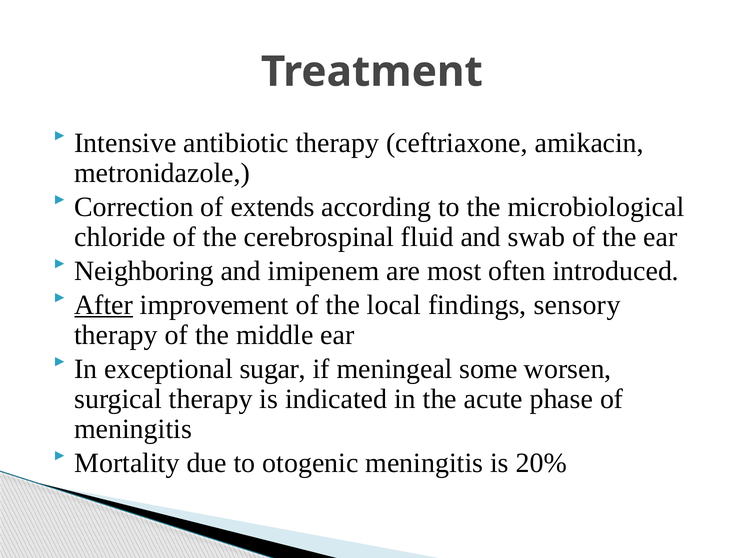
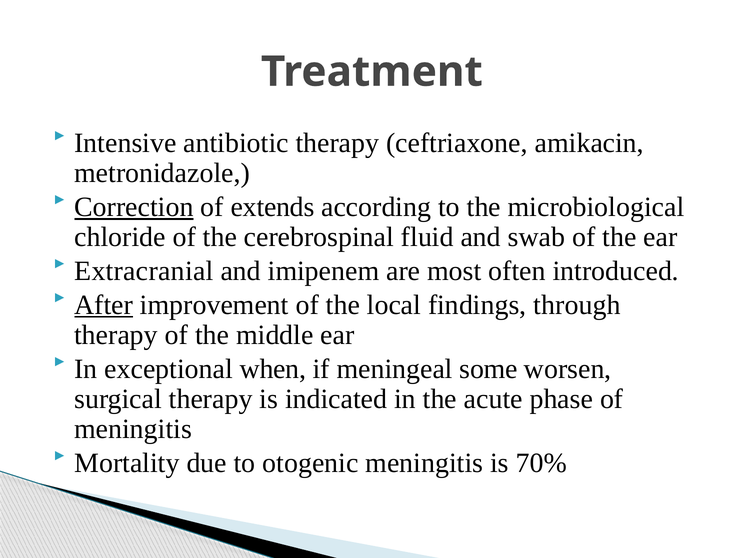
Correction underline: none -> present
Neighboring: Neighboring -> Extracranial
sensory: sensory -> through
sugar: sugar -> when
20%: 20% -> 70%
